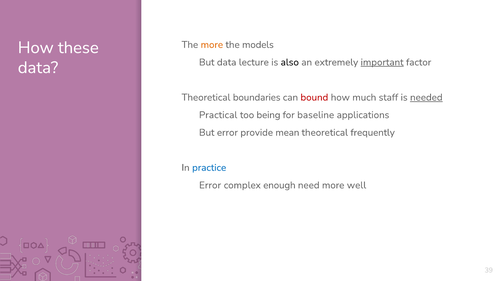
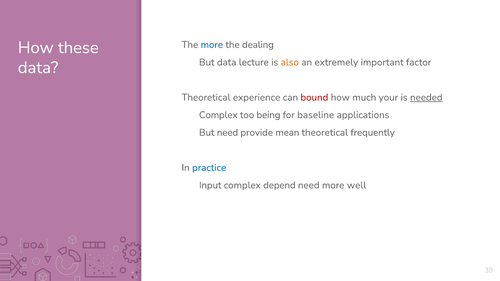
more at (212, 45) colour: orange -> blue
models: models -> dealing
also colour: black -> orange
important underline: present -> none
boundaries: boundaries -> experience
staff: staff -> your
Practical at (218, 115): Practical -> Complex
But error: error -> need
Error at (210, 185): Error -> Input
enough: enough -> depend
